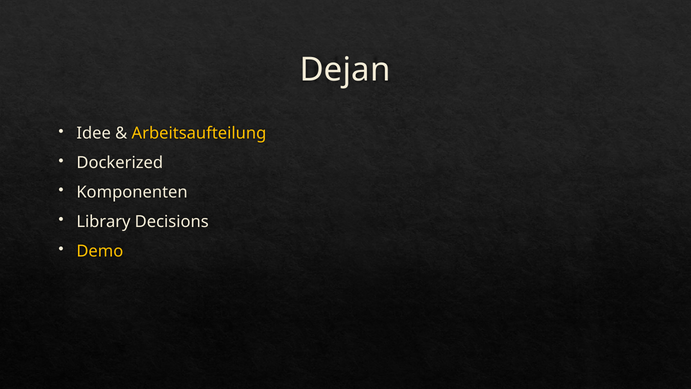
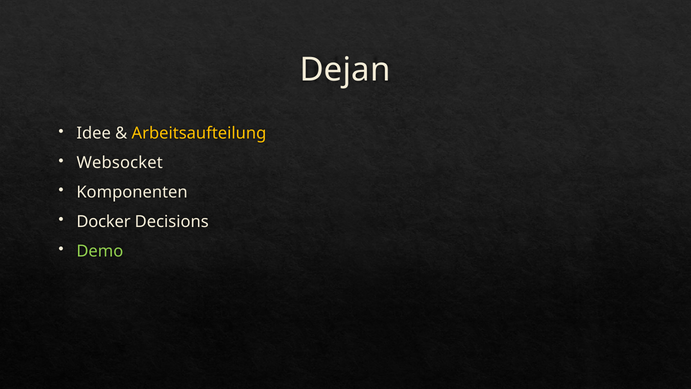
Dockerized: Dockerized -> Websocket
Library: Library -> Docker
Demo colour: yellow -> light green
